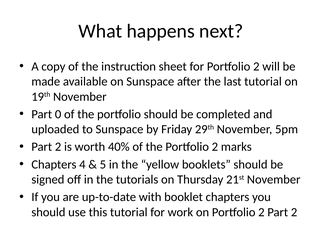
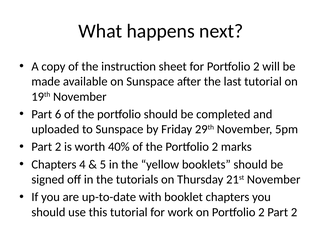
0: 0 -> 6
